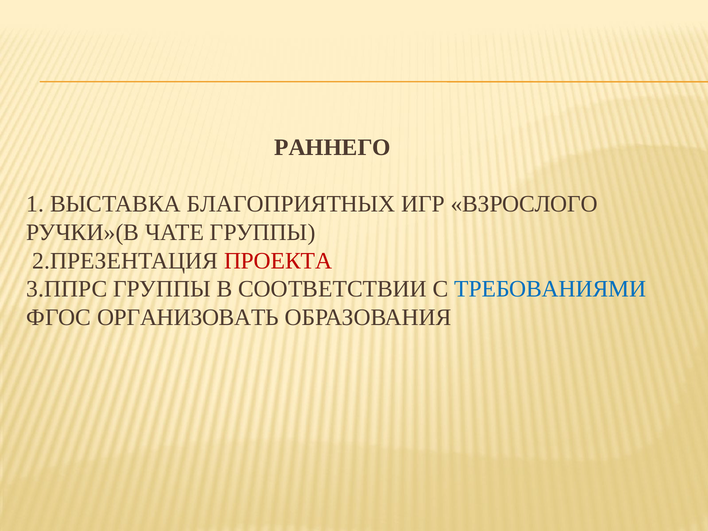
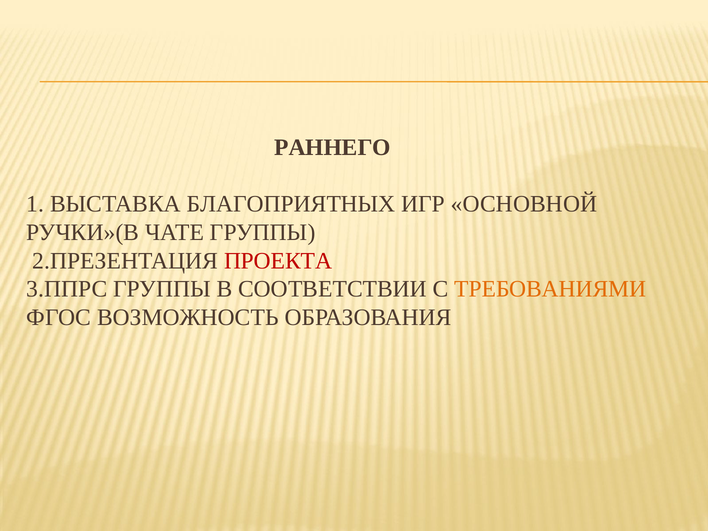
ВЗРОСЛОГО: ВЗРОСЛОГО -> ОСНОВНОЙ
ТРЕБОВАНИЯМИ colour: blue -> orange
ОРГАНИЗОВАТЬ: ОРГАНИЗОВАТЬ -> ВОЗМОЖНОСТЬ
